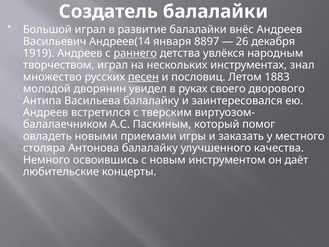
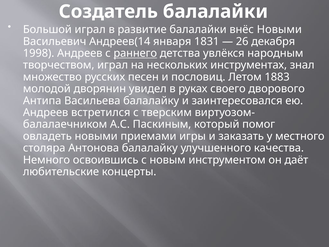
внёс Андреев: Андреев -> Новыми
8897: 8897 -> 1831
1919: 1919 -> 1998
песен underline: present -> none
